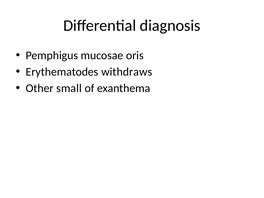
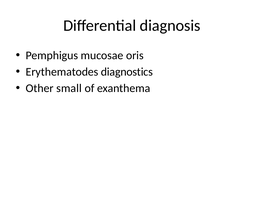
withdraws: withdraws -> diagnostics
